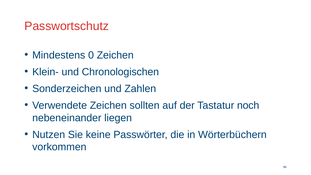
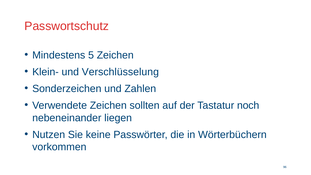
0: 0 -> 5
Chronologischen: Chronologischen -> Verschlüsselung
